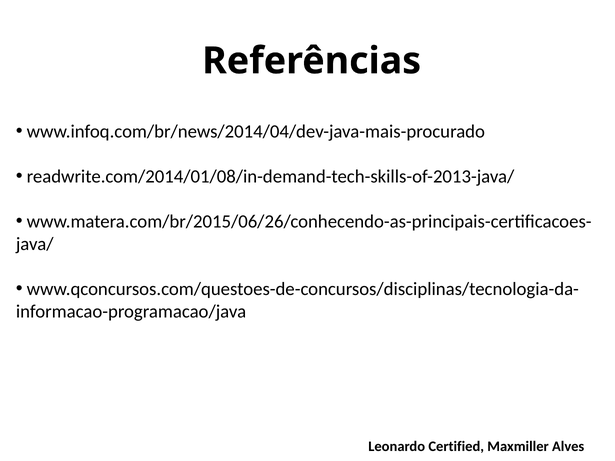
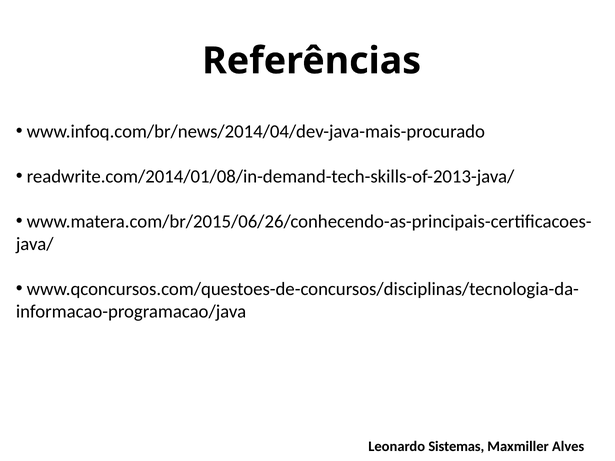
Certified: Certified -> Sistemas
